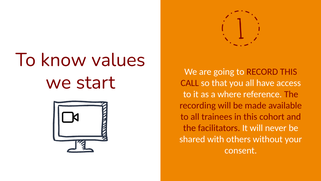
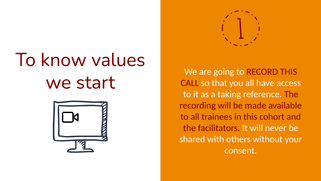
where: where -> taking
